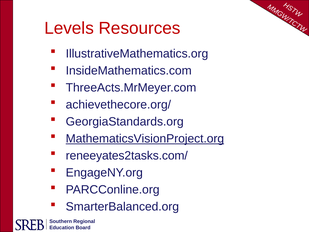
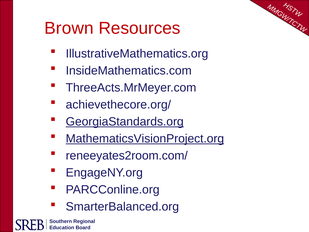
Levels: Levels -> Brown
GeorgiaStandards.org underline: none -> present
reneeyates2tasks.com/: reneeyates2tasks.com/ -> reneeyates2room.com/
